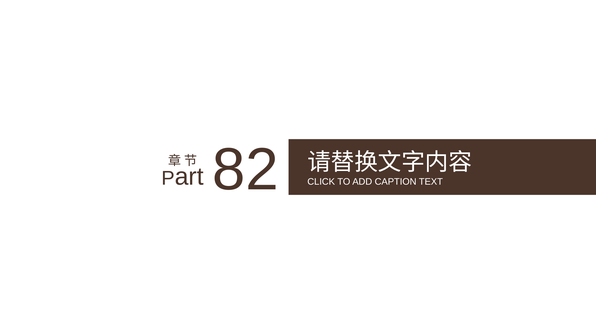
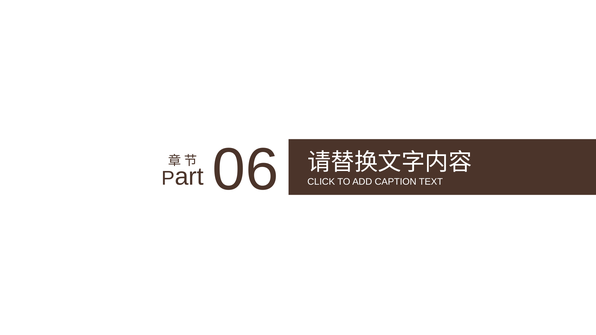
82: 82 -> 06
